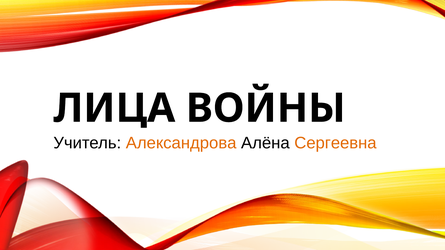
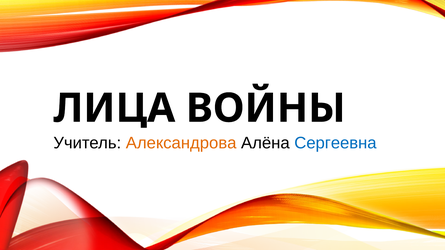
Сергеевна colour: orange -> blue
